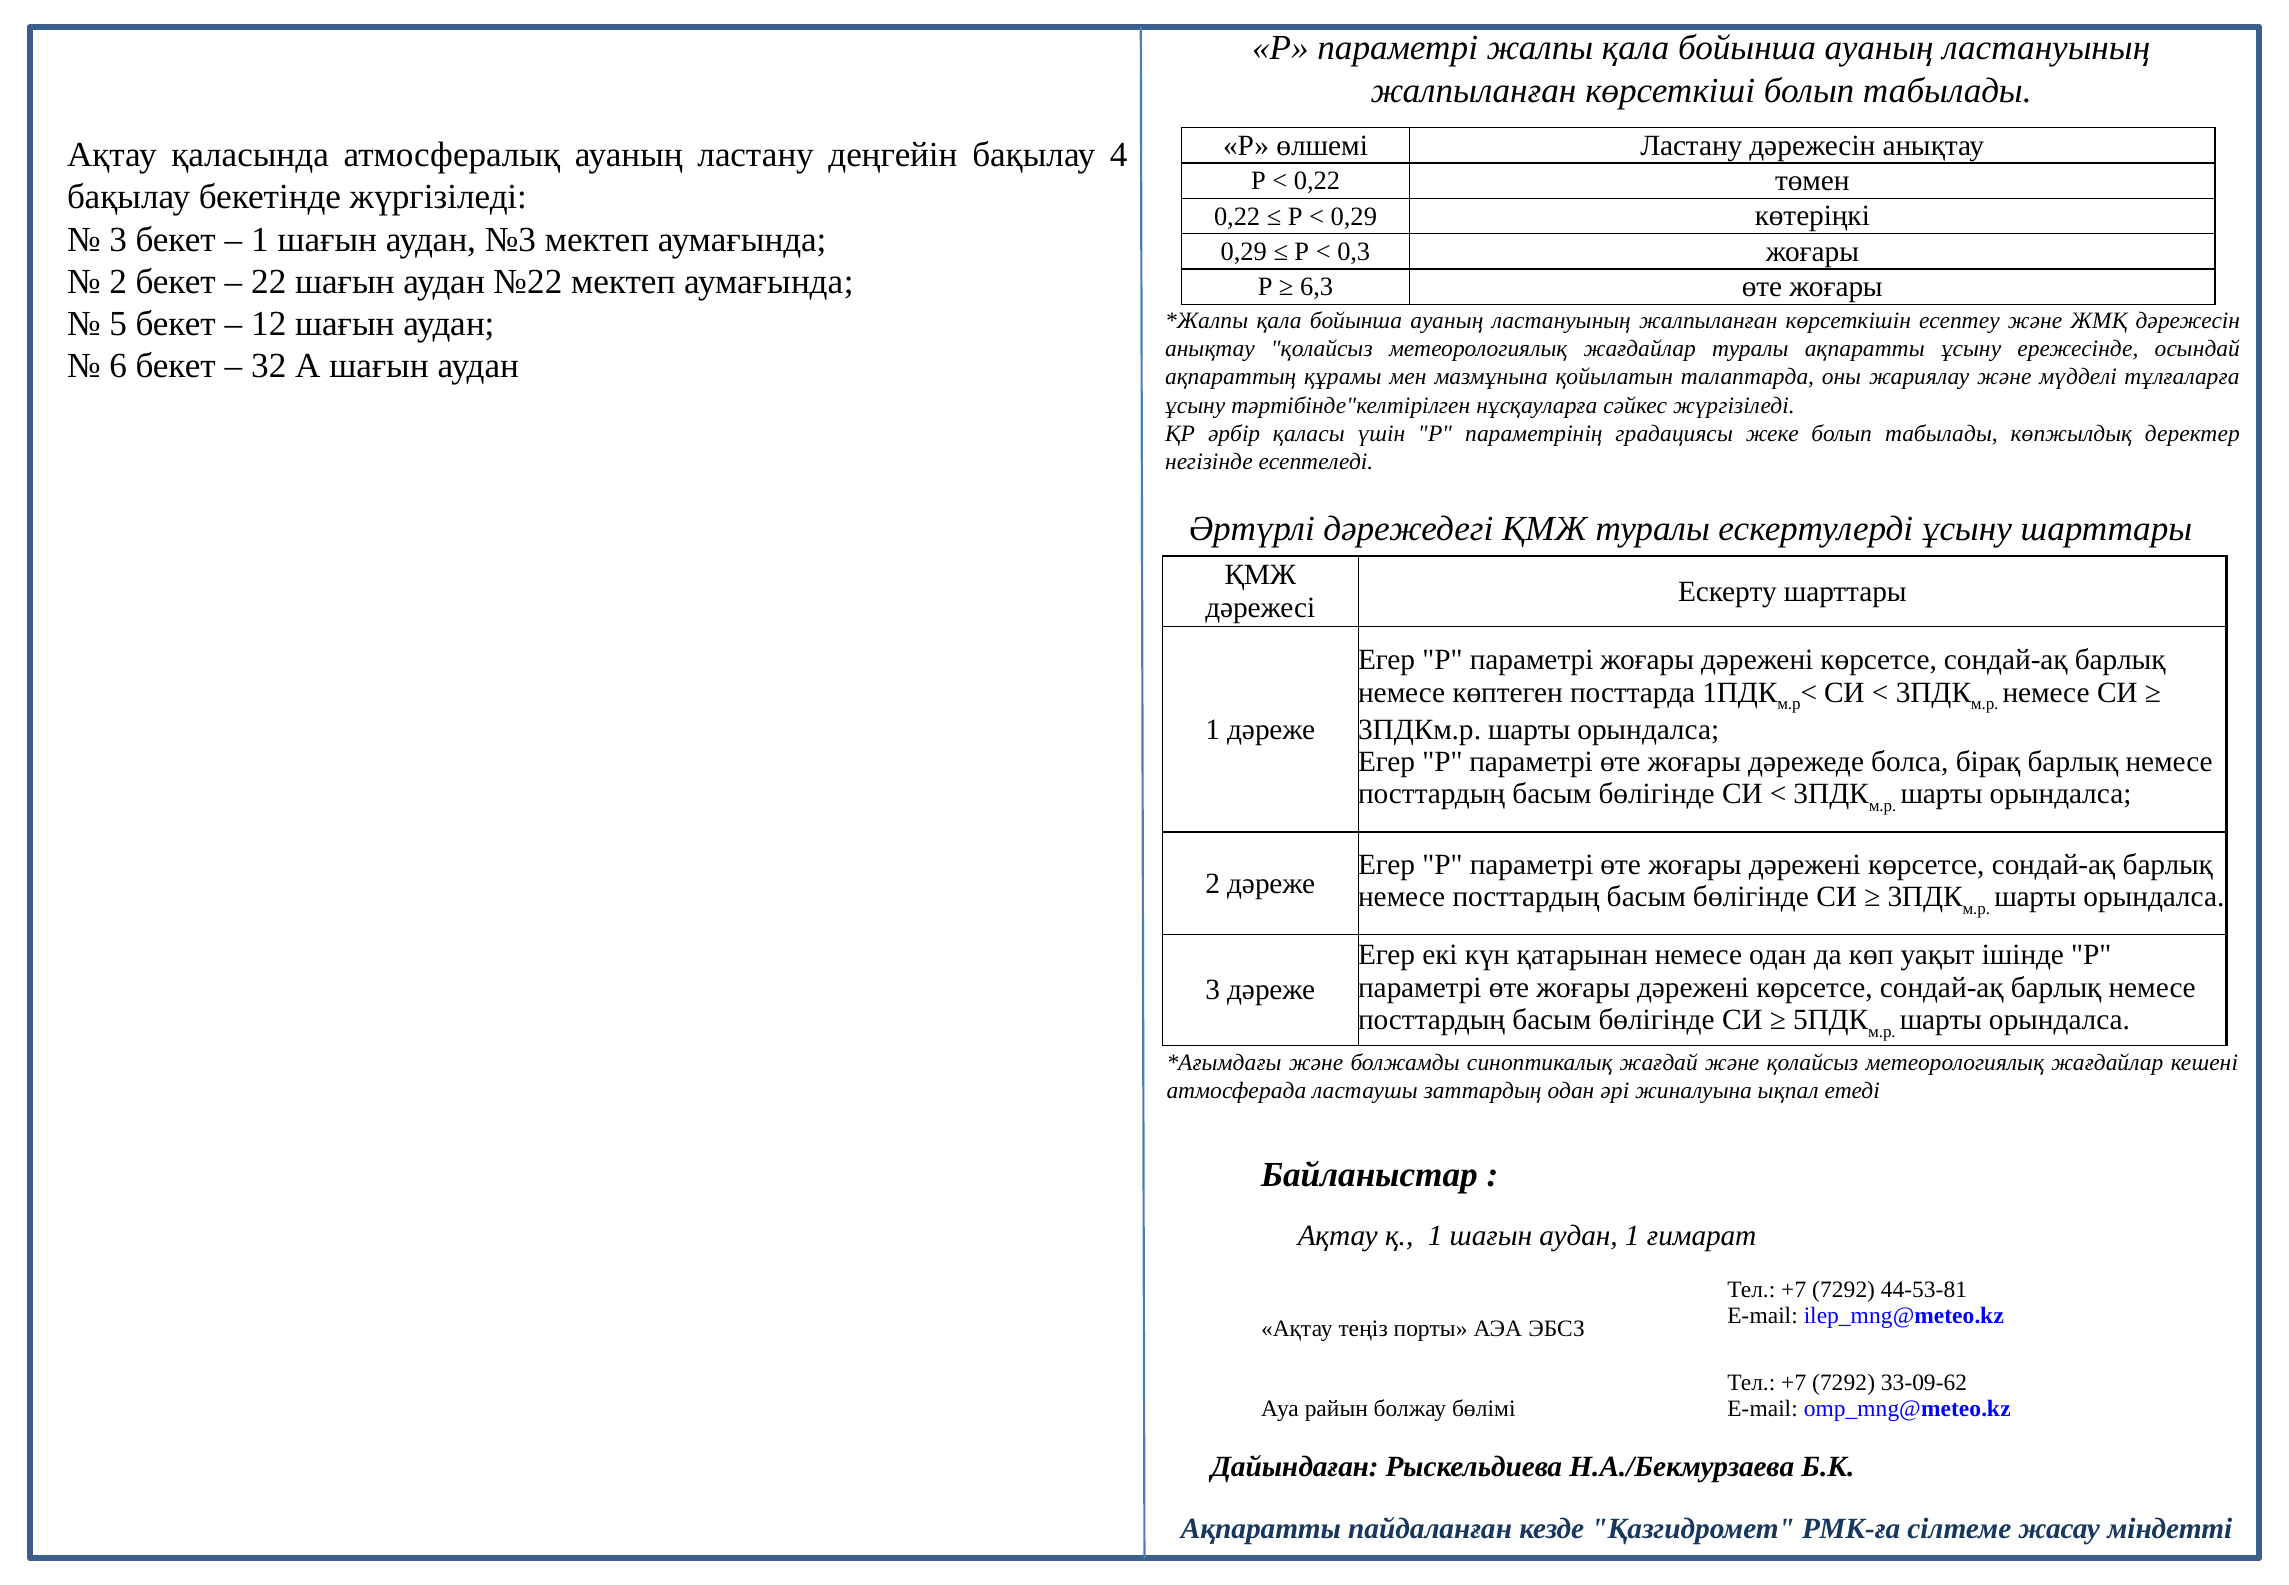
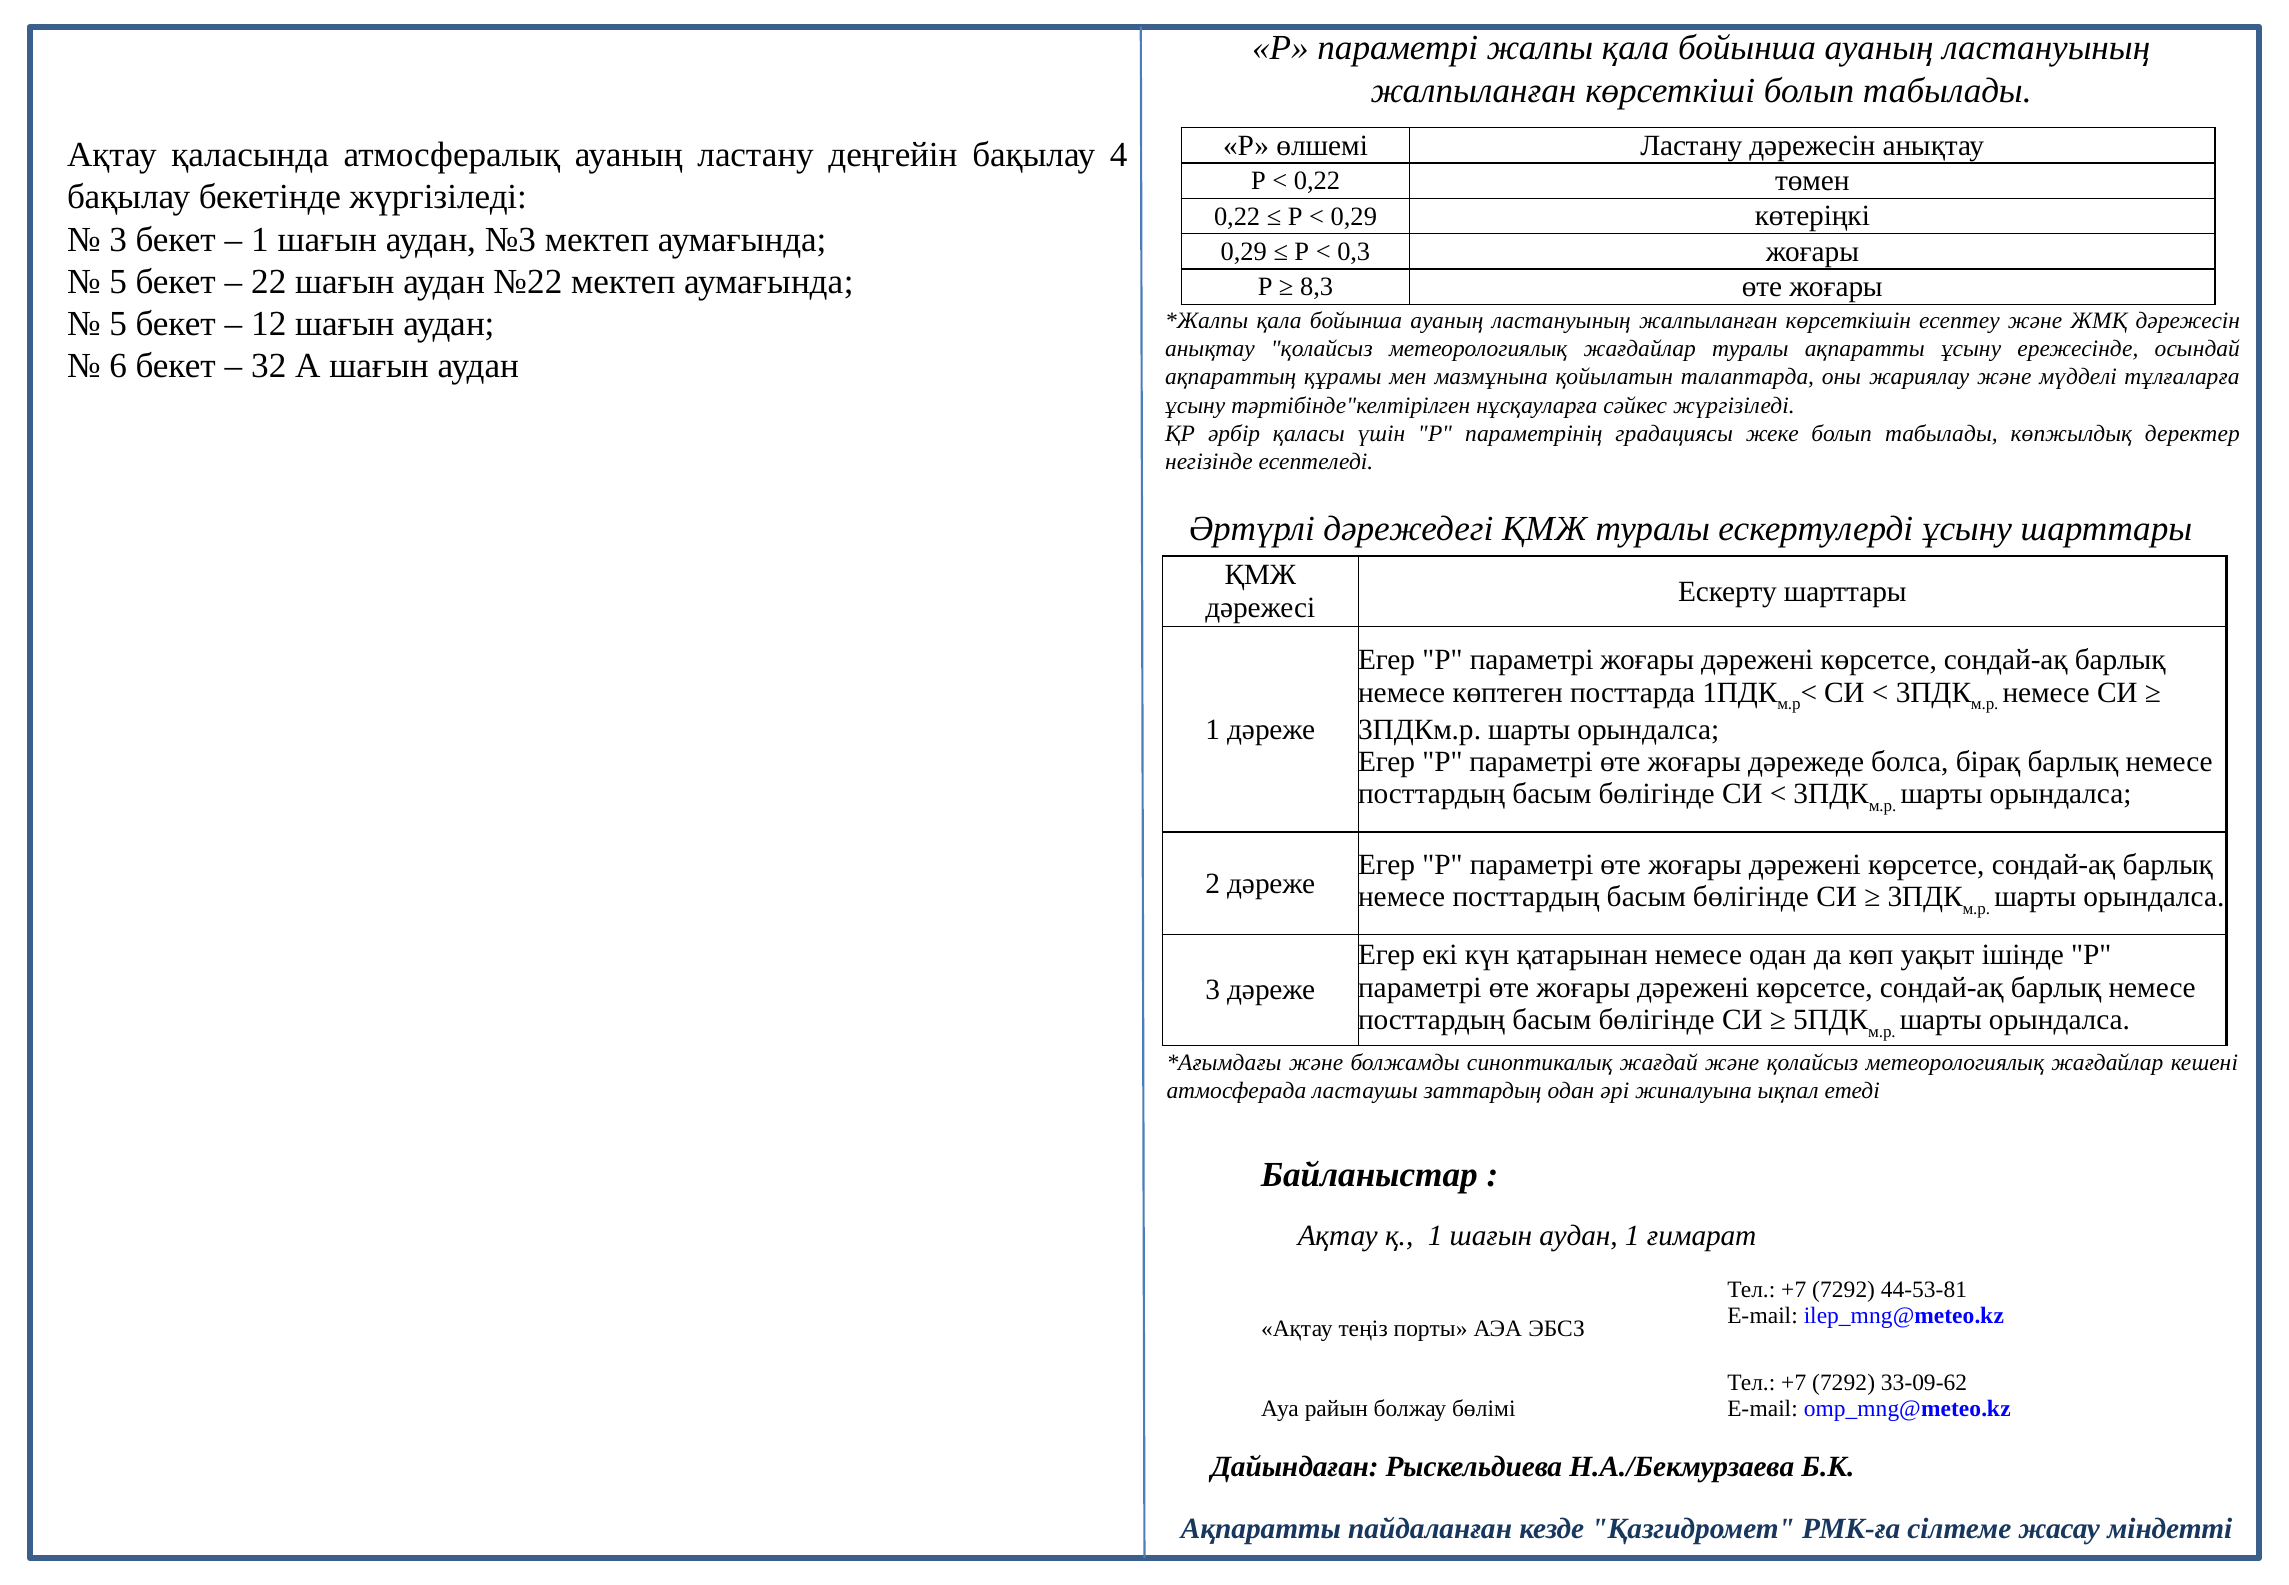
2 at (118, 282): 2 -> 5
6,3: 6,3 -> 8,3
